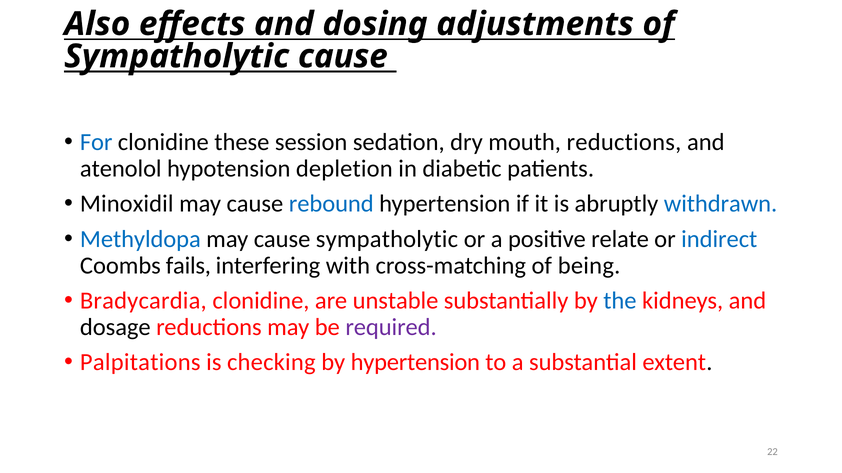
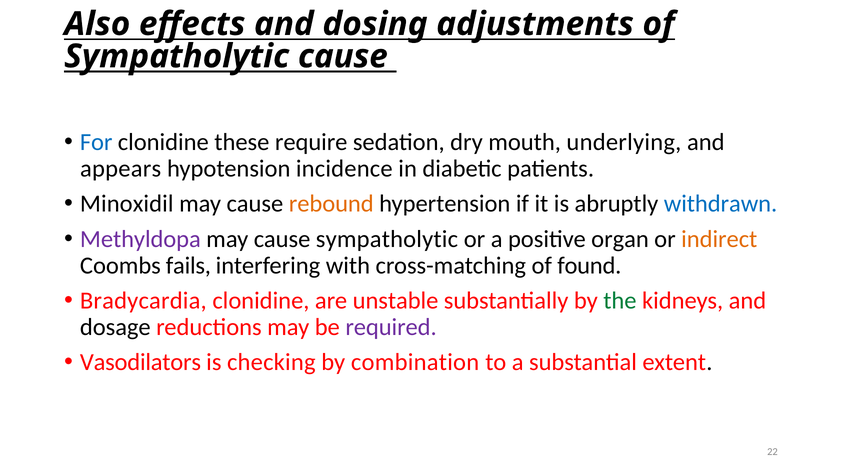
session: session -> require
mouth reductions: reductions -> underlying
atenolol: atenolol -> appears
depletion: depletion -> incidence
rebound colour: blue -> orange
Methyldopa colour: blue -> purple
relate: relate -> organ
indirect colour: blue -> orange
being: being -> found
the colour: blue -> green
Palpitations: Palpitations -> Vasodilators
by hypertension: hypertension -> combination
